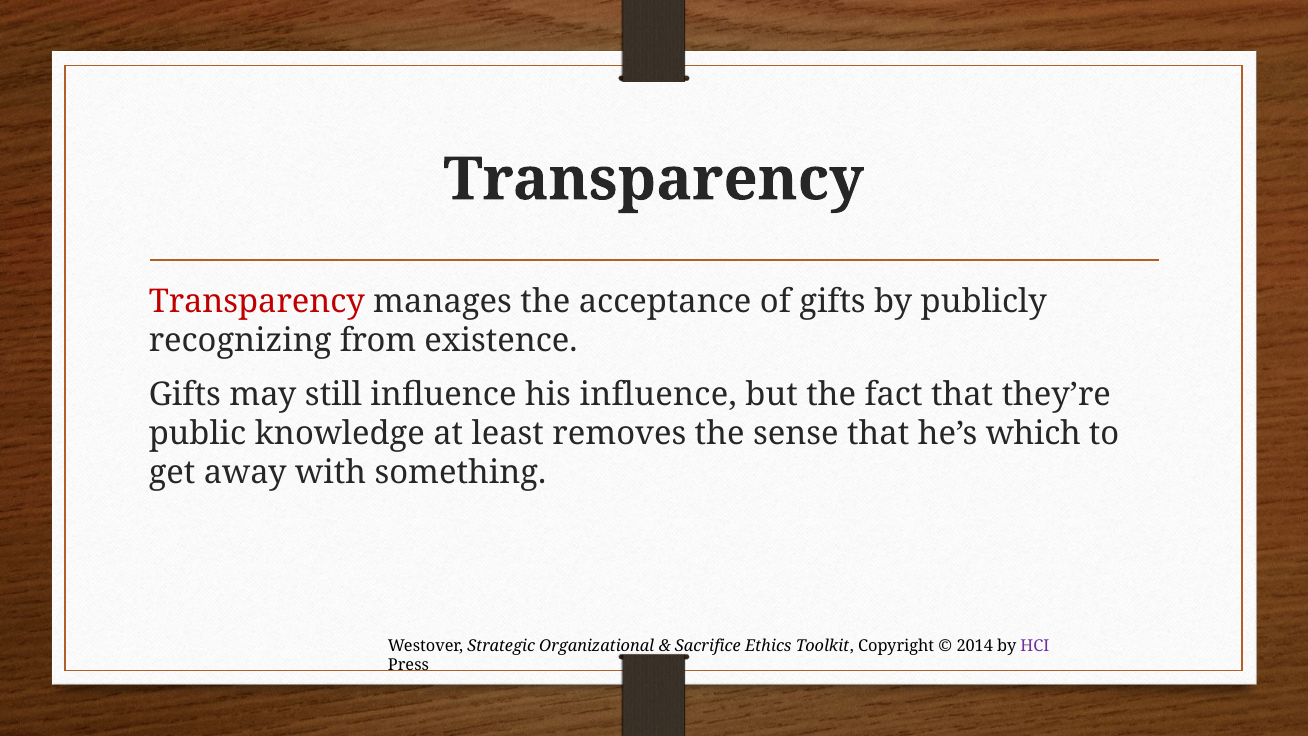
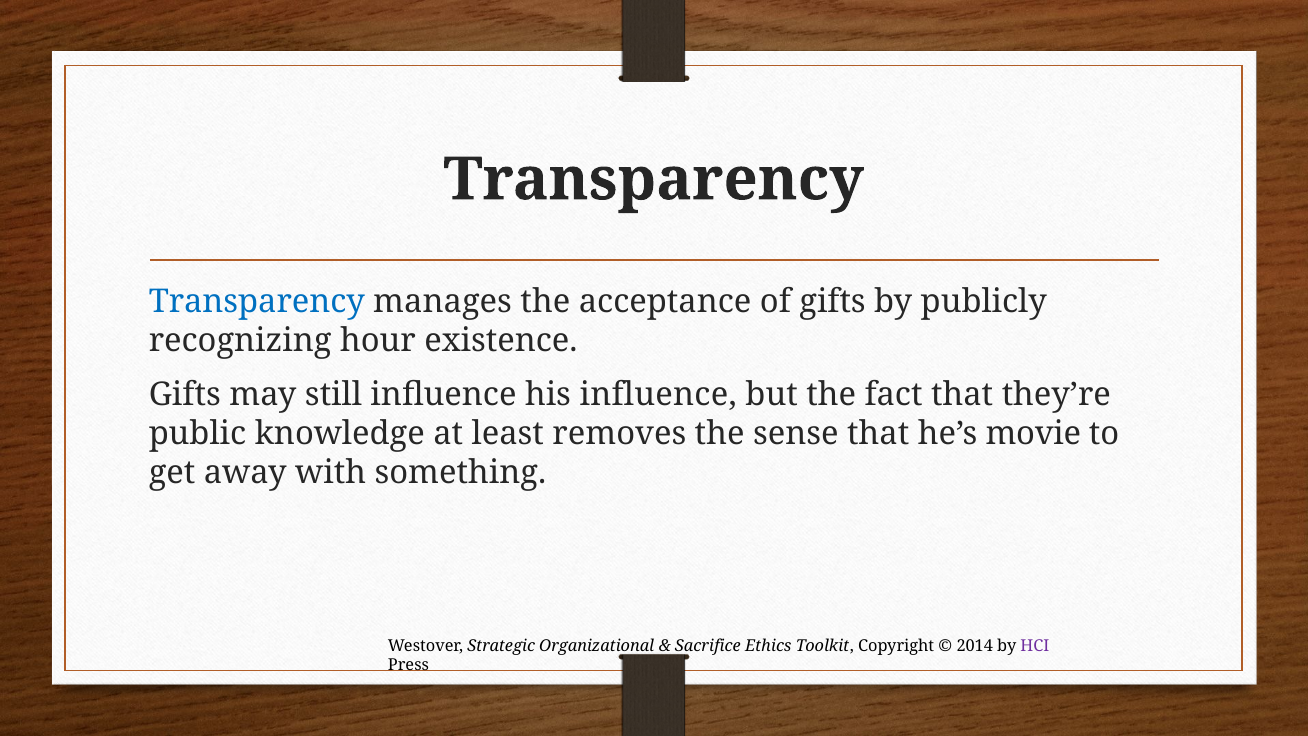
Transparency at (257, 301) colour: red -> blue
from: from -> hour
which: which -> movie
